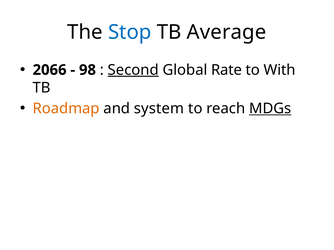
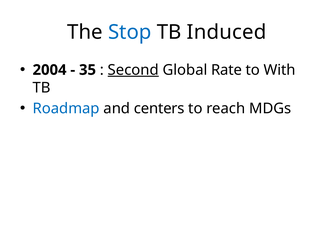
Average: Average -> Induced
2066: 2066 -> 2004
98: 98 -> 35
Roadmap colour: orange -> blue
system: system -> centers
MDGs underline: present -> none
